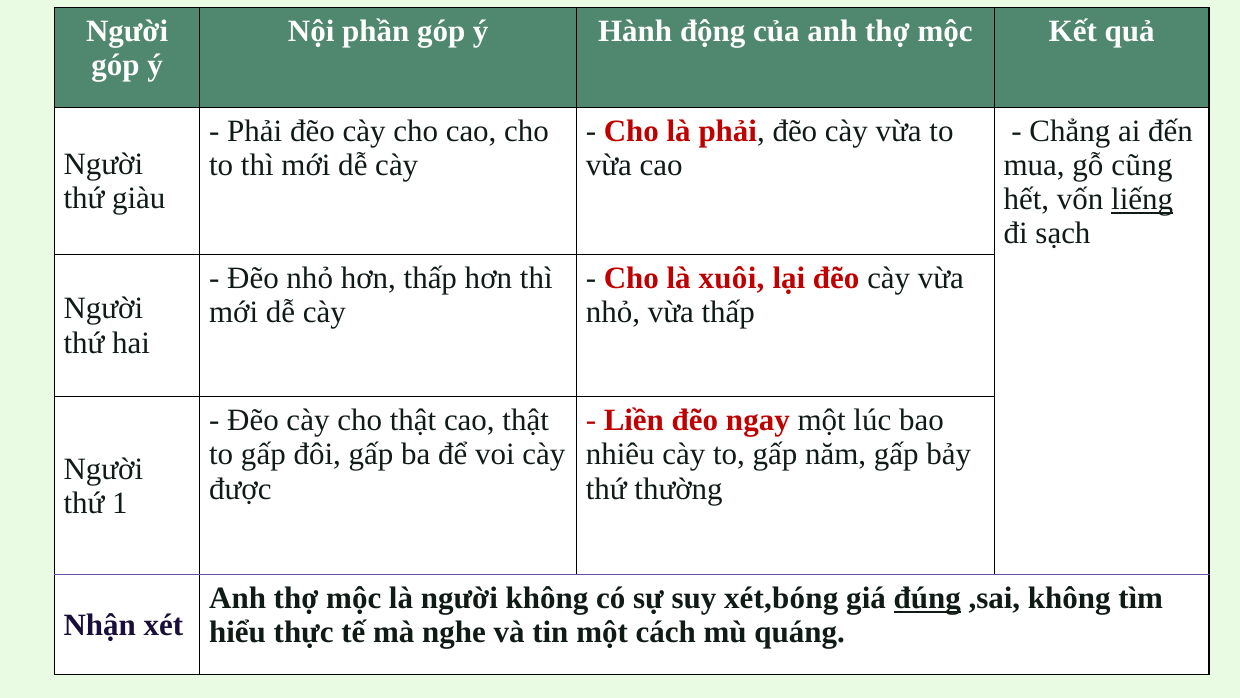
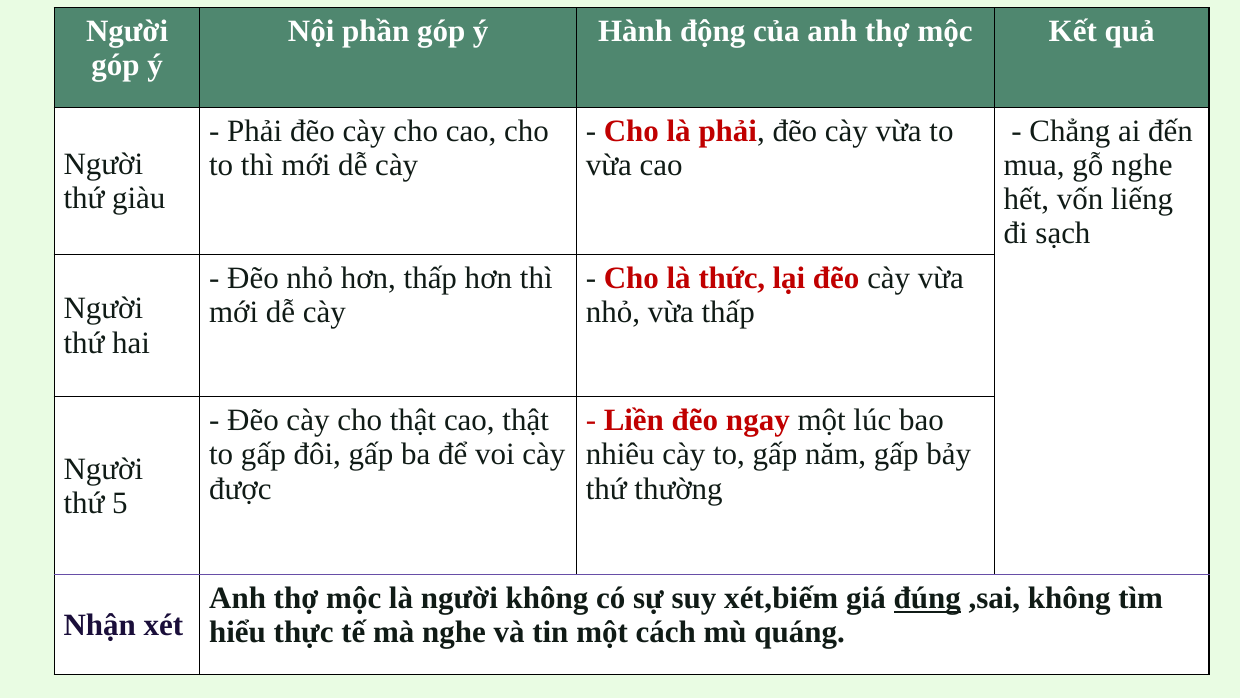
gỗ cũng: cũng -> nghe
liếng underline: present -> none
xuôi: xuôi -> thức
1: 1 -> 5
xét,bóng: xét,bóng -> xét,biếm
